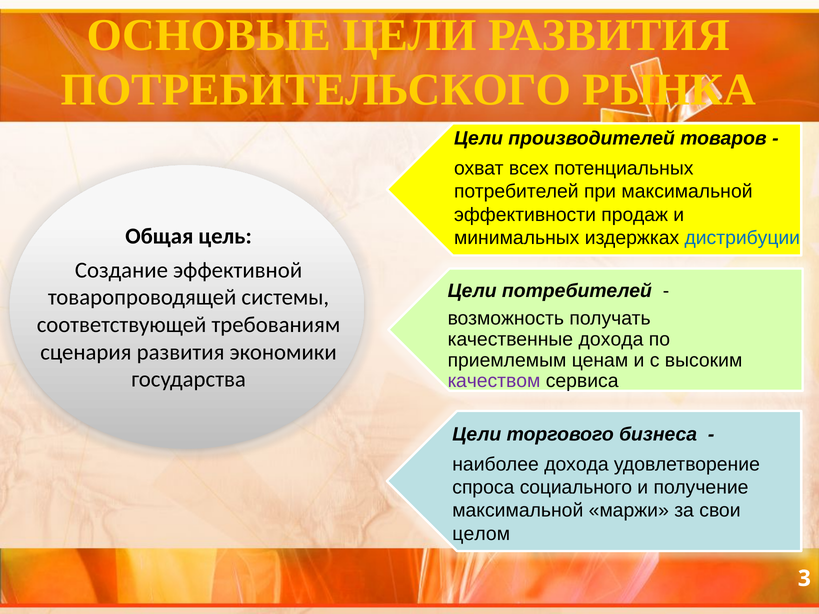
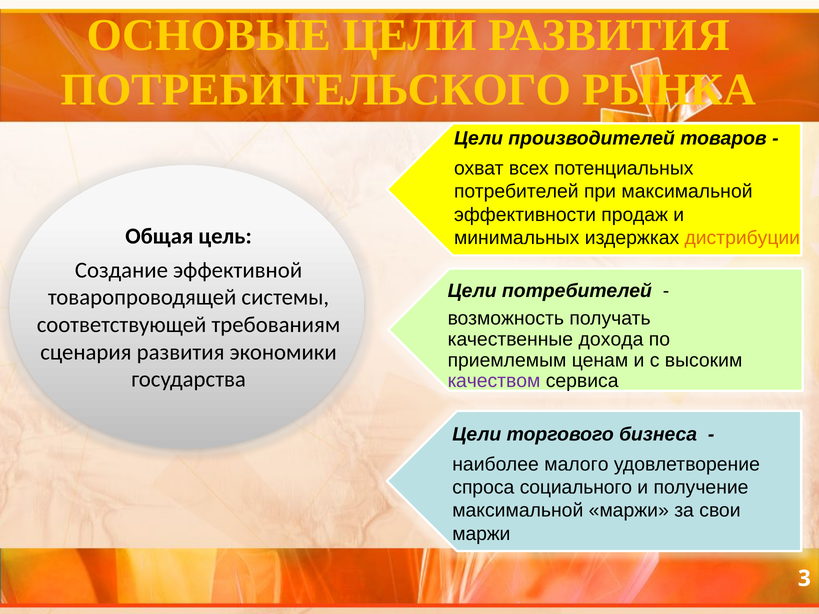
дистрибуции colour: blue -> orange
наиболее дохода: дохода -> малого
целом at (481, 534): целом -> маржи
